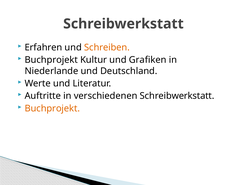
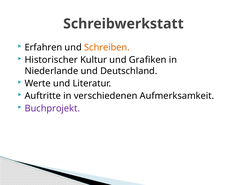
Buchprojekt at (51, 60): Buchprojekt -> Historischer
verschiedenen Schreibwerkstatt: Schreibwerkstatt -> Aufmerksamkeit
Buchprojekt at (52, 109) colour: orange -> purple
